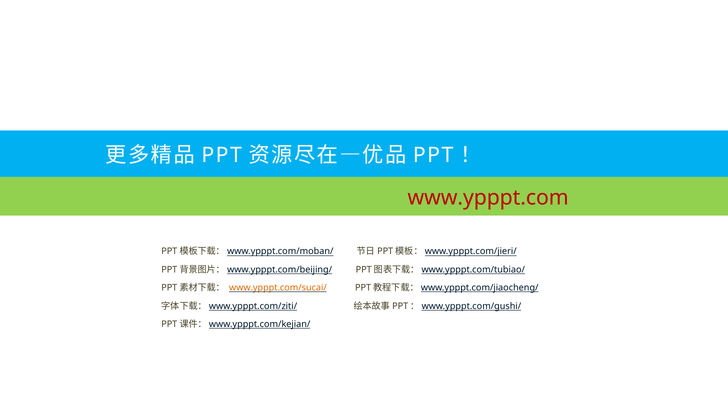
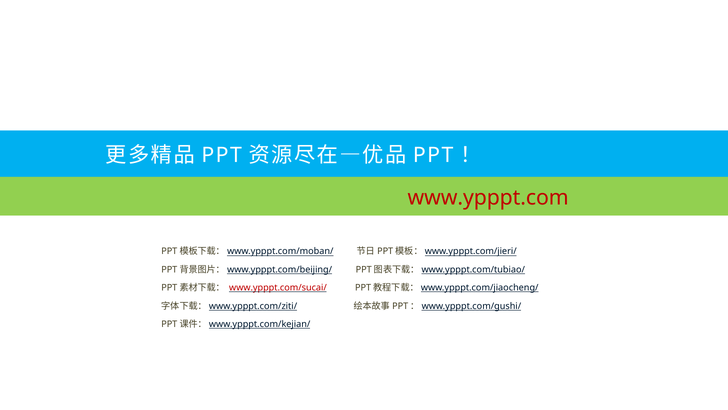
www.ypppt.com/sucai/ colour: orange -> red
